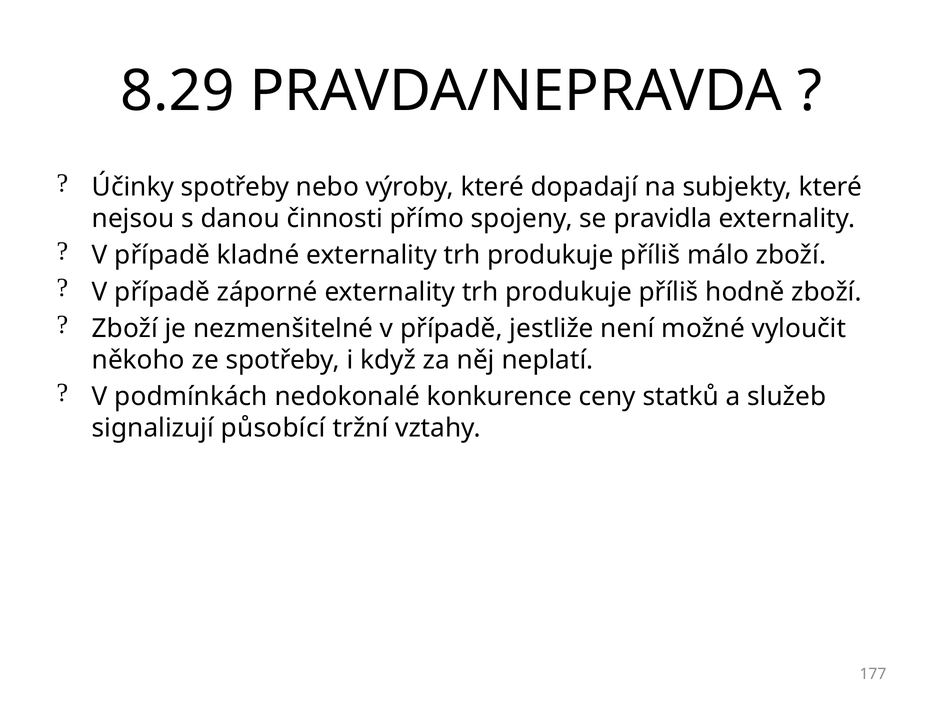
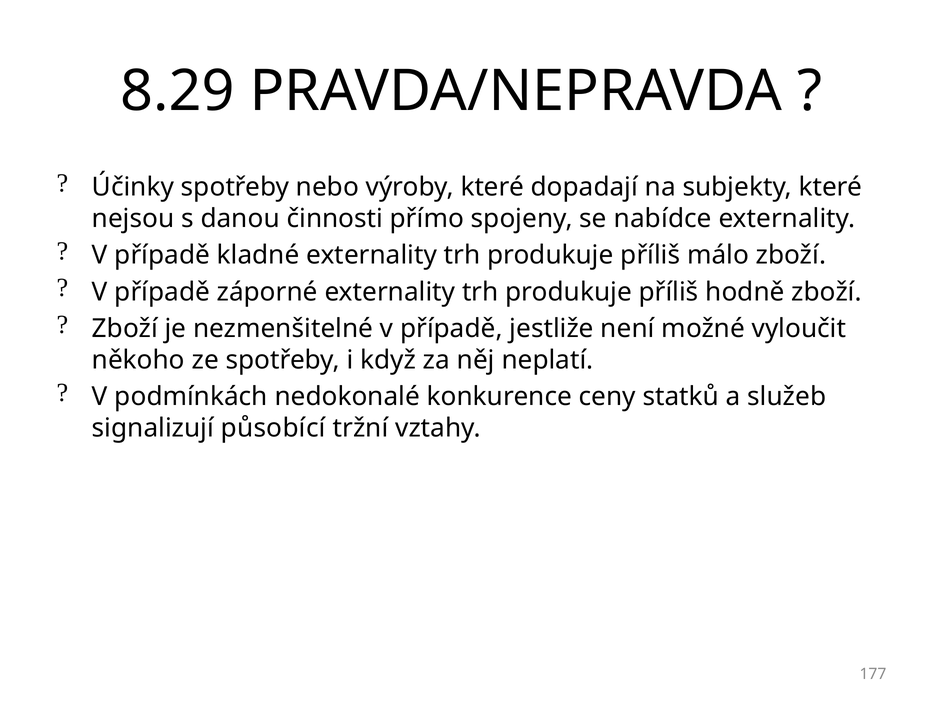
pravidla: pravidla -> nabídce
